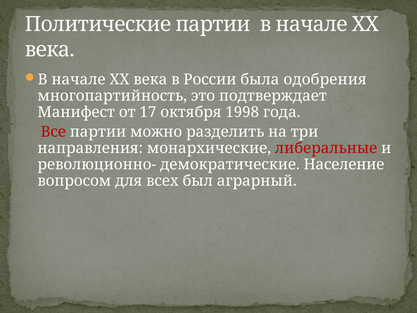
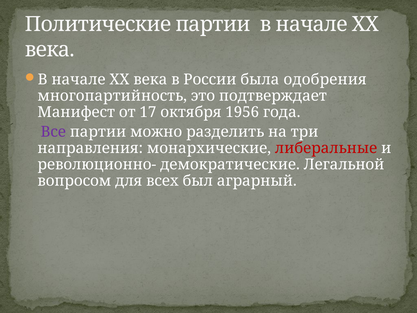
1998: 1998 -> 1956
Все colour: red -> purple
Население: Население -> Легальной
